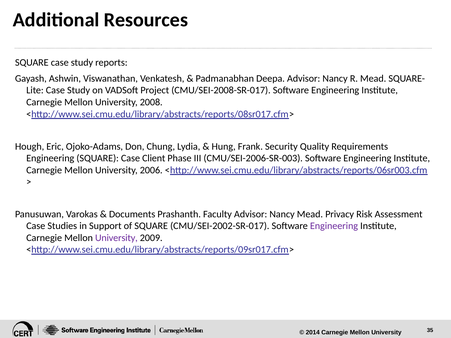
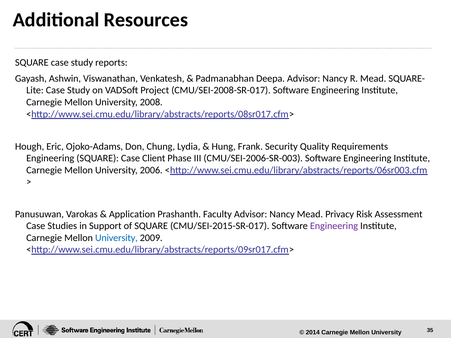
Documents: Documents -> Application
CMU/SEI-2002-SR-017: CMU/SEI-2002-SR-017 -> CMU/SEI-2015-SR-017
University at (116, 238) colour: purple -> blue
